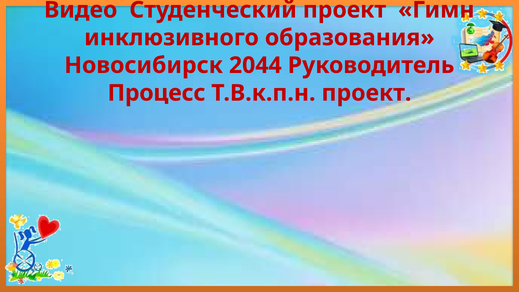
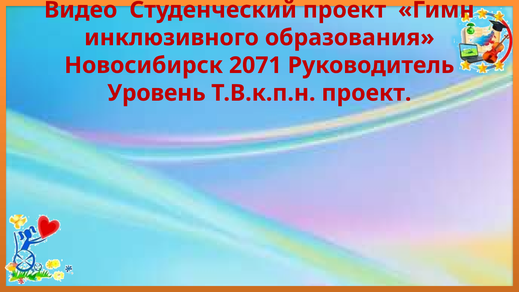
2044: 2044 -> 2071
Процесс: Процесс -> Уровень
